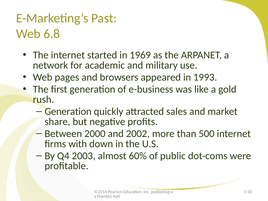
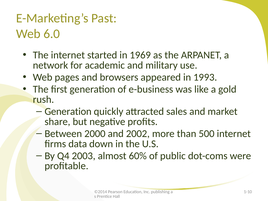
6.8: 6.8 -> 6.0
with: with -> data
